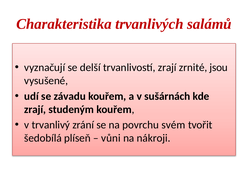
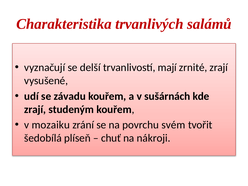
trvanlivostí zrají: zrají -> mají
zrnité jsou: jsou -> zrají
trvanlivý: trvanlivý -> mozaiku
vůni: vůni -> chuť
